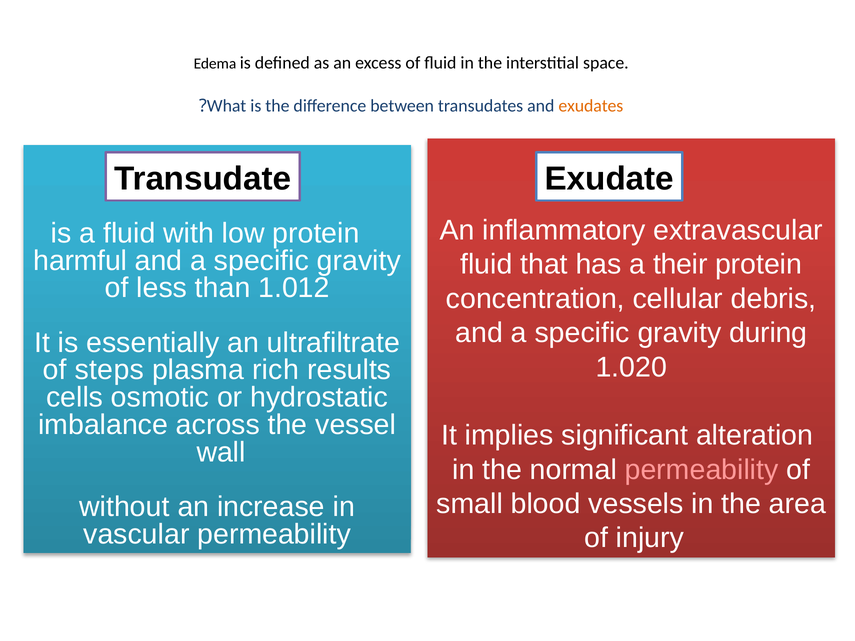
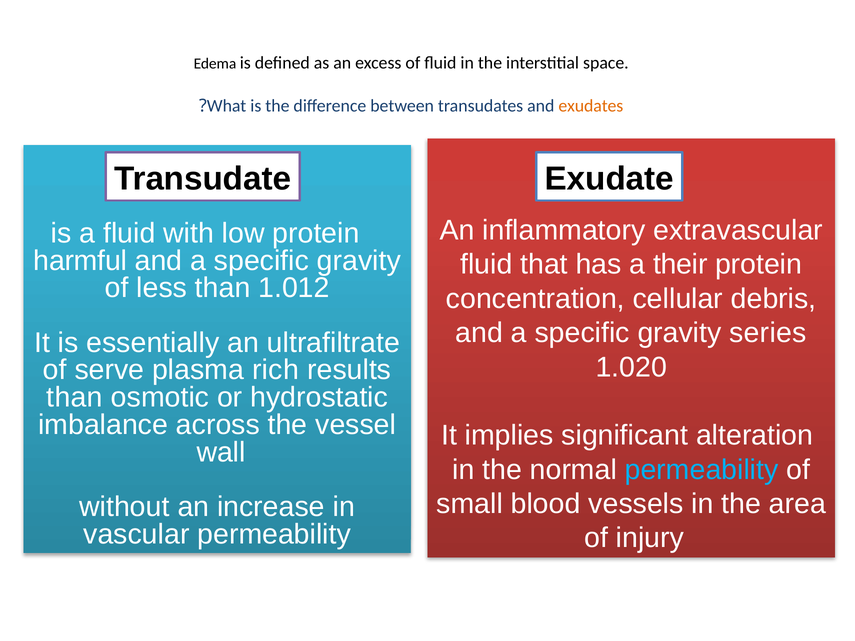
during: during -> series
steps: steps -> serve
cells at (75, 398): cells -> than
permeability at (702, 470) colour: pink -> light blue
